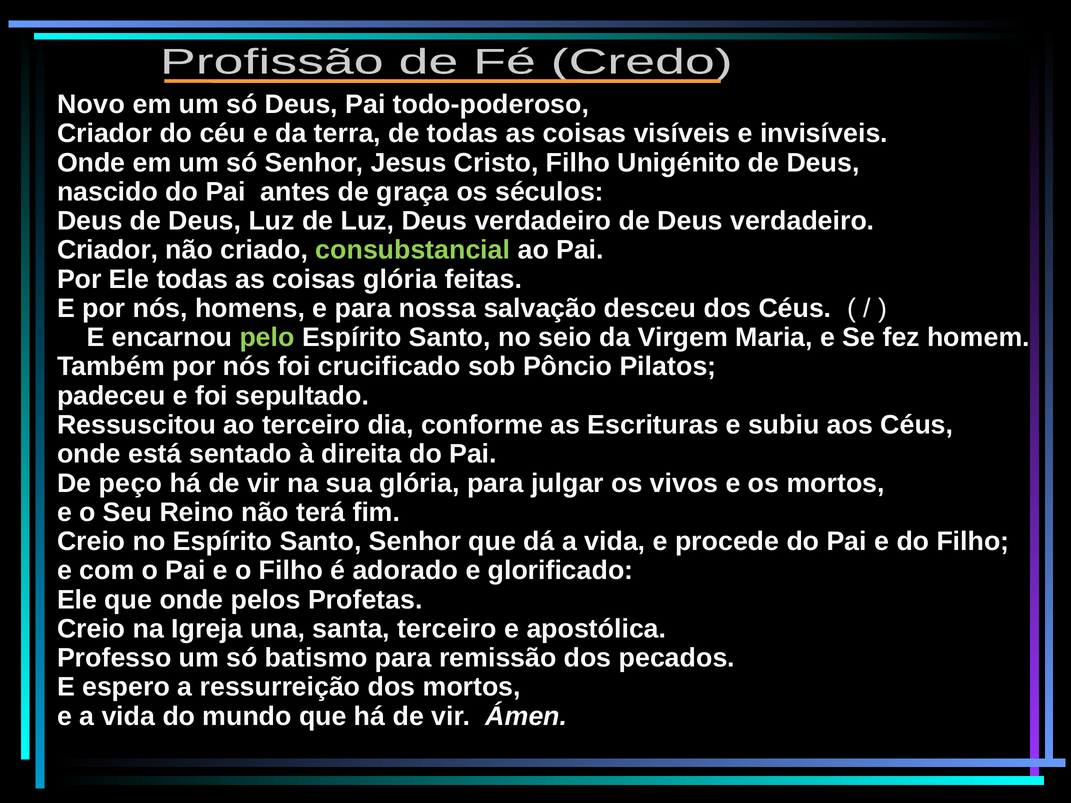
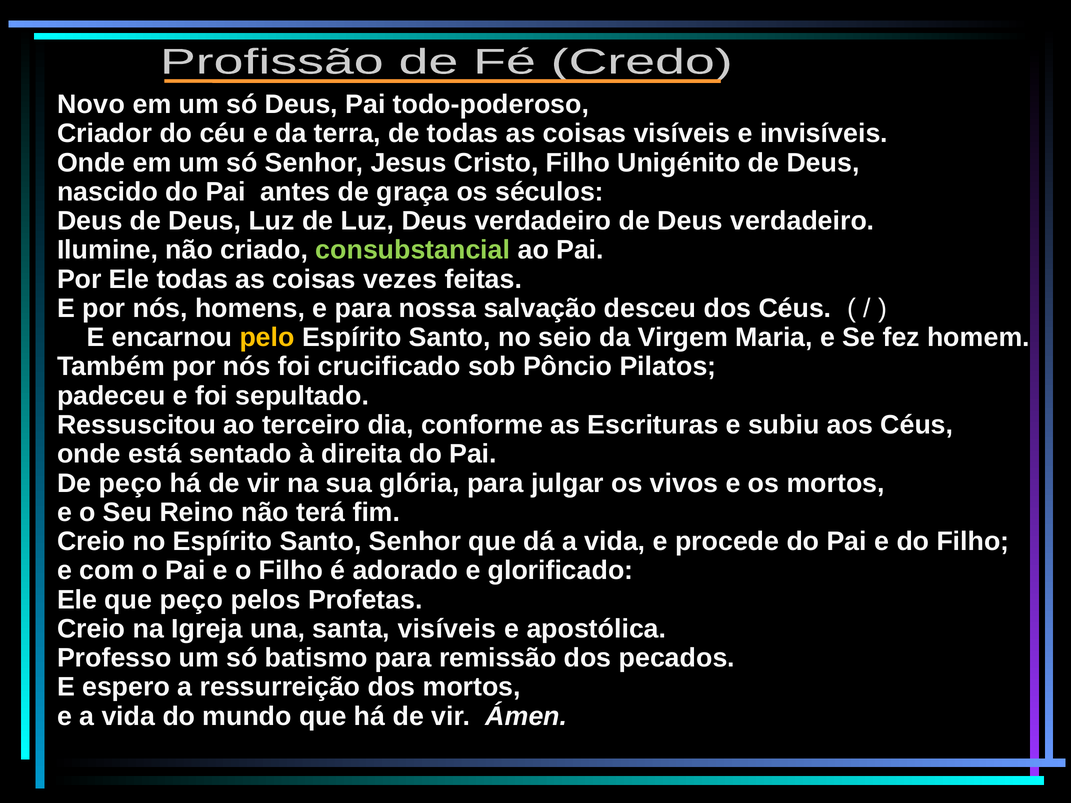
Criador at (108, 250): Criador -> Ilumine
coisas glória: glória -> vezes
pelo colour: light green -> yellow
que onde: onde -> peço
santa terceiro: terceiro -> visíveis
